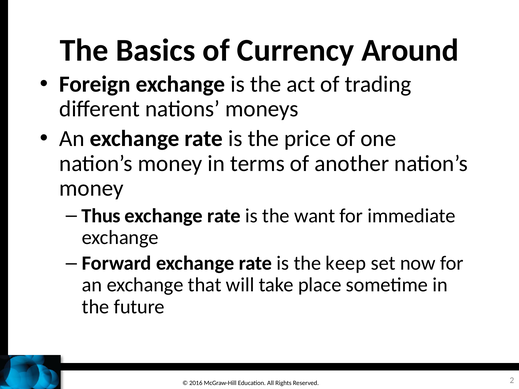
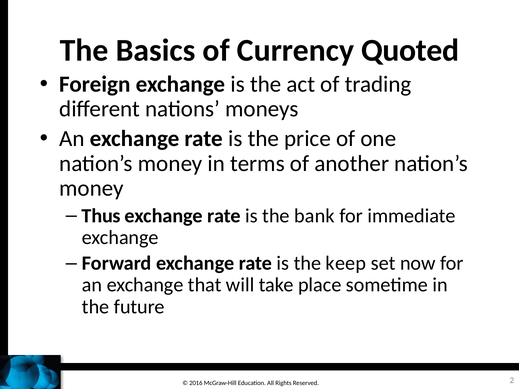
Around: Around -> Quoted
want: want -> bank
